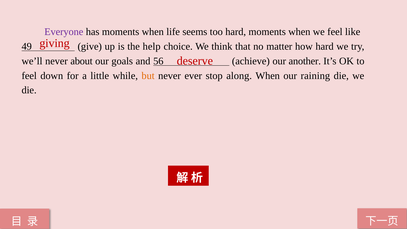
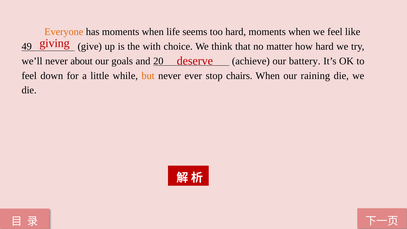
Everyone colour: purple -> orange
help: help -> with
56: 56 -> 20
another: another -> battery
along: along -> chairs
